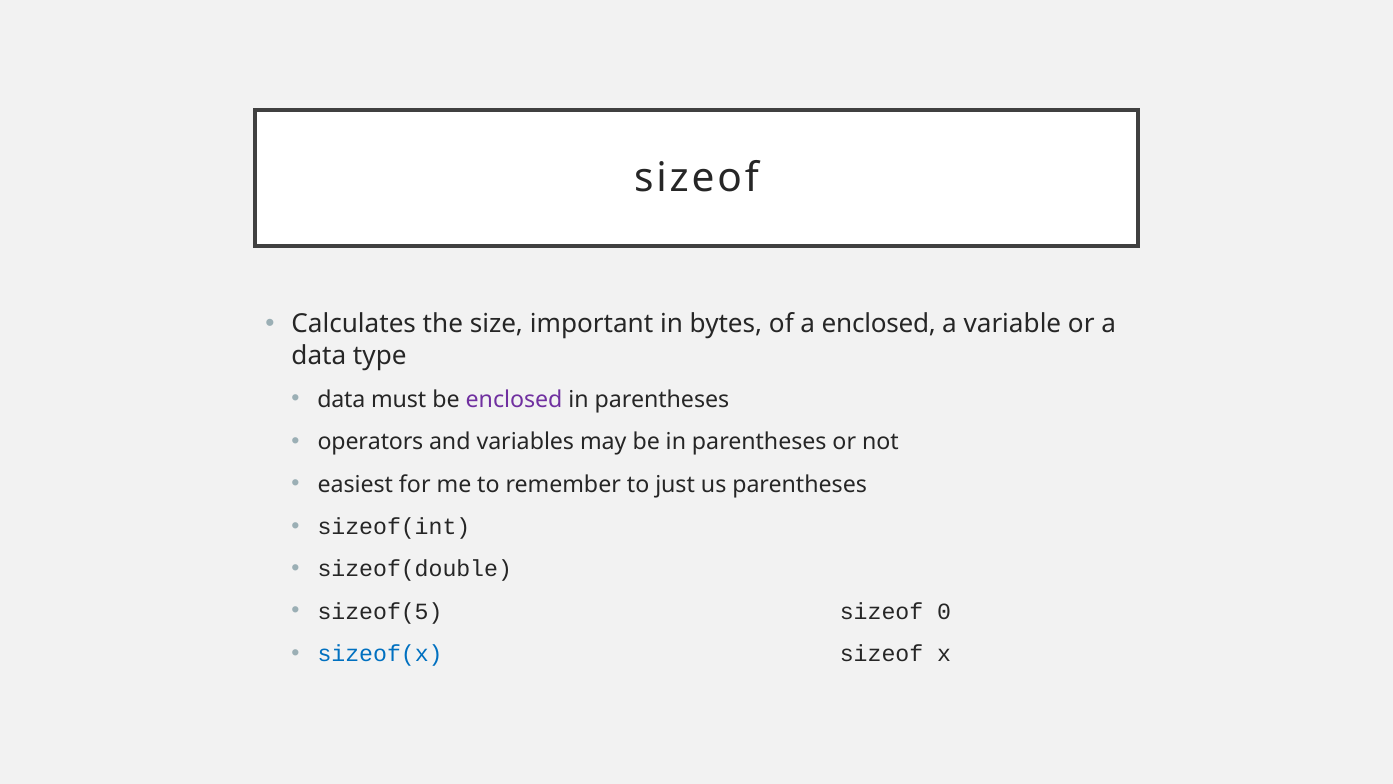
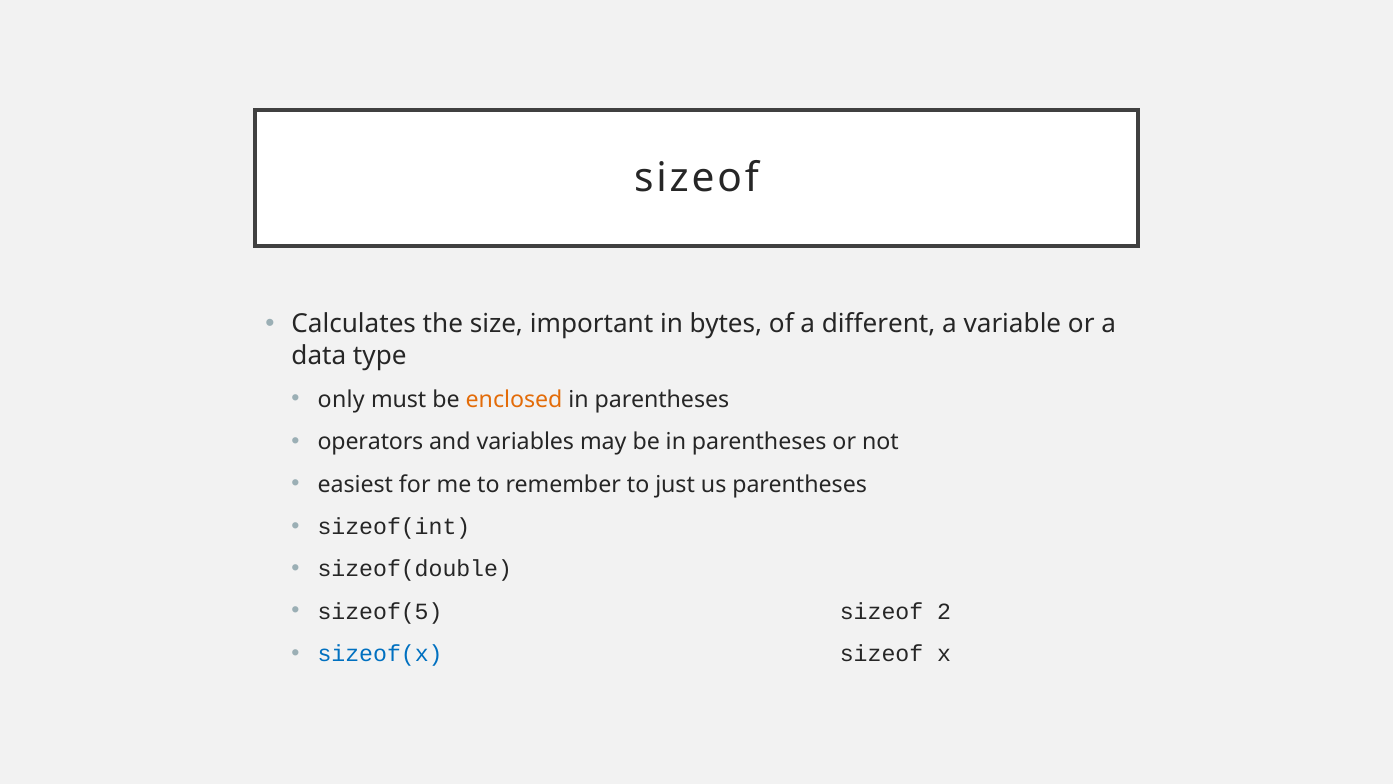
a enclosed: enclosed -> different
data at (341, 399): data -> only
enclosed at (514, 399) colour: purple -> orange
0: 0 -> 2
